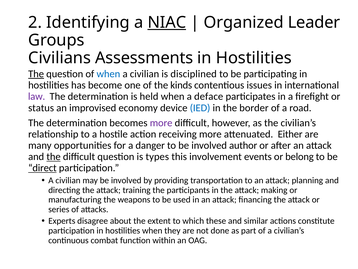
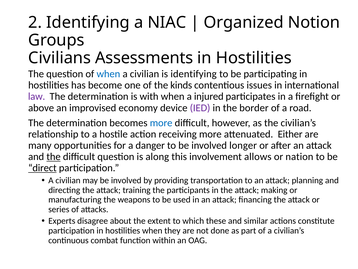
NIAC underline: present -> none
Leader: Leader -> Notion
The at (36, 74) underline: present -> none
is disciplined: disciplined -> identifying
held: held -> with
deface: deface -> injured
status: status -> above
IED colour: blue -> purple
more at (161, 123) colour: purple -> blue
author: author -> longer
types: types -> along
events: events -> allows
belong: belong -> nation
